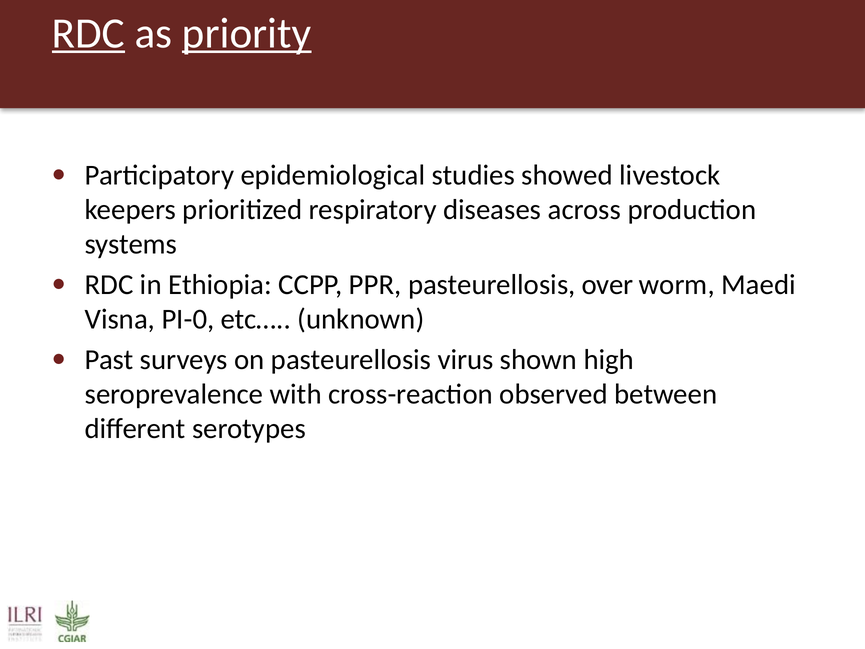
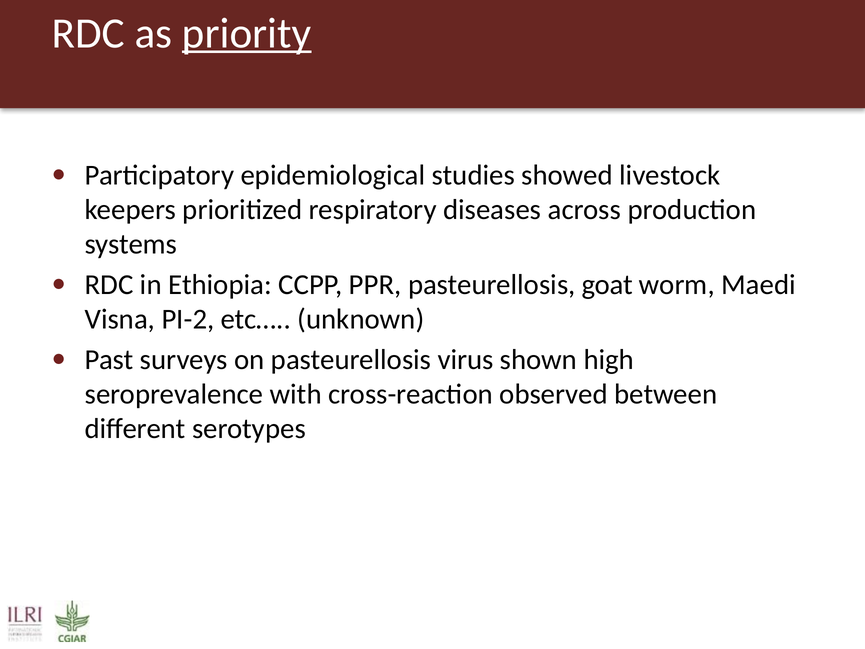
RDC at (88, 33) underline: present -> none
over: over -> goat
PI-0: PI-0 -> PI-2
